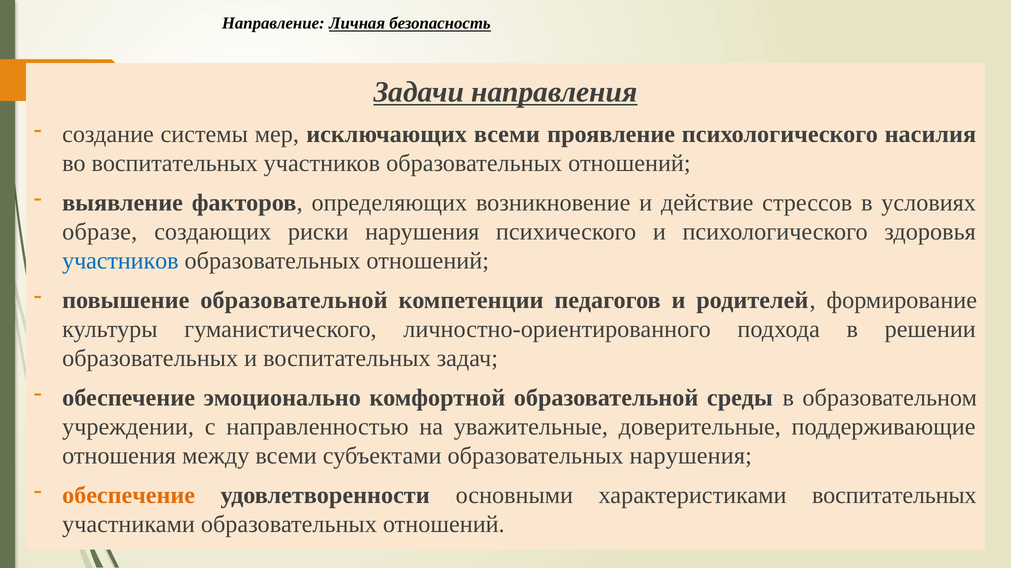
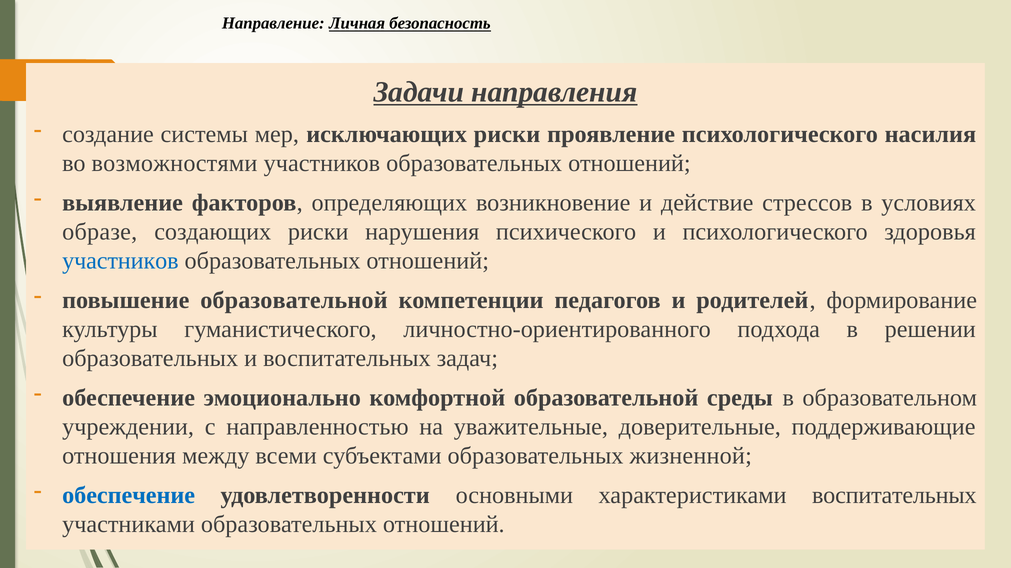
исключающих всеми: всеми -> риски
во воспитательных: воспитательных -> возможностями
образовательных нарушения: нарушения -> жизненной
обеспечение at (129, 496) colour: orange -> blue
